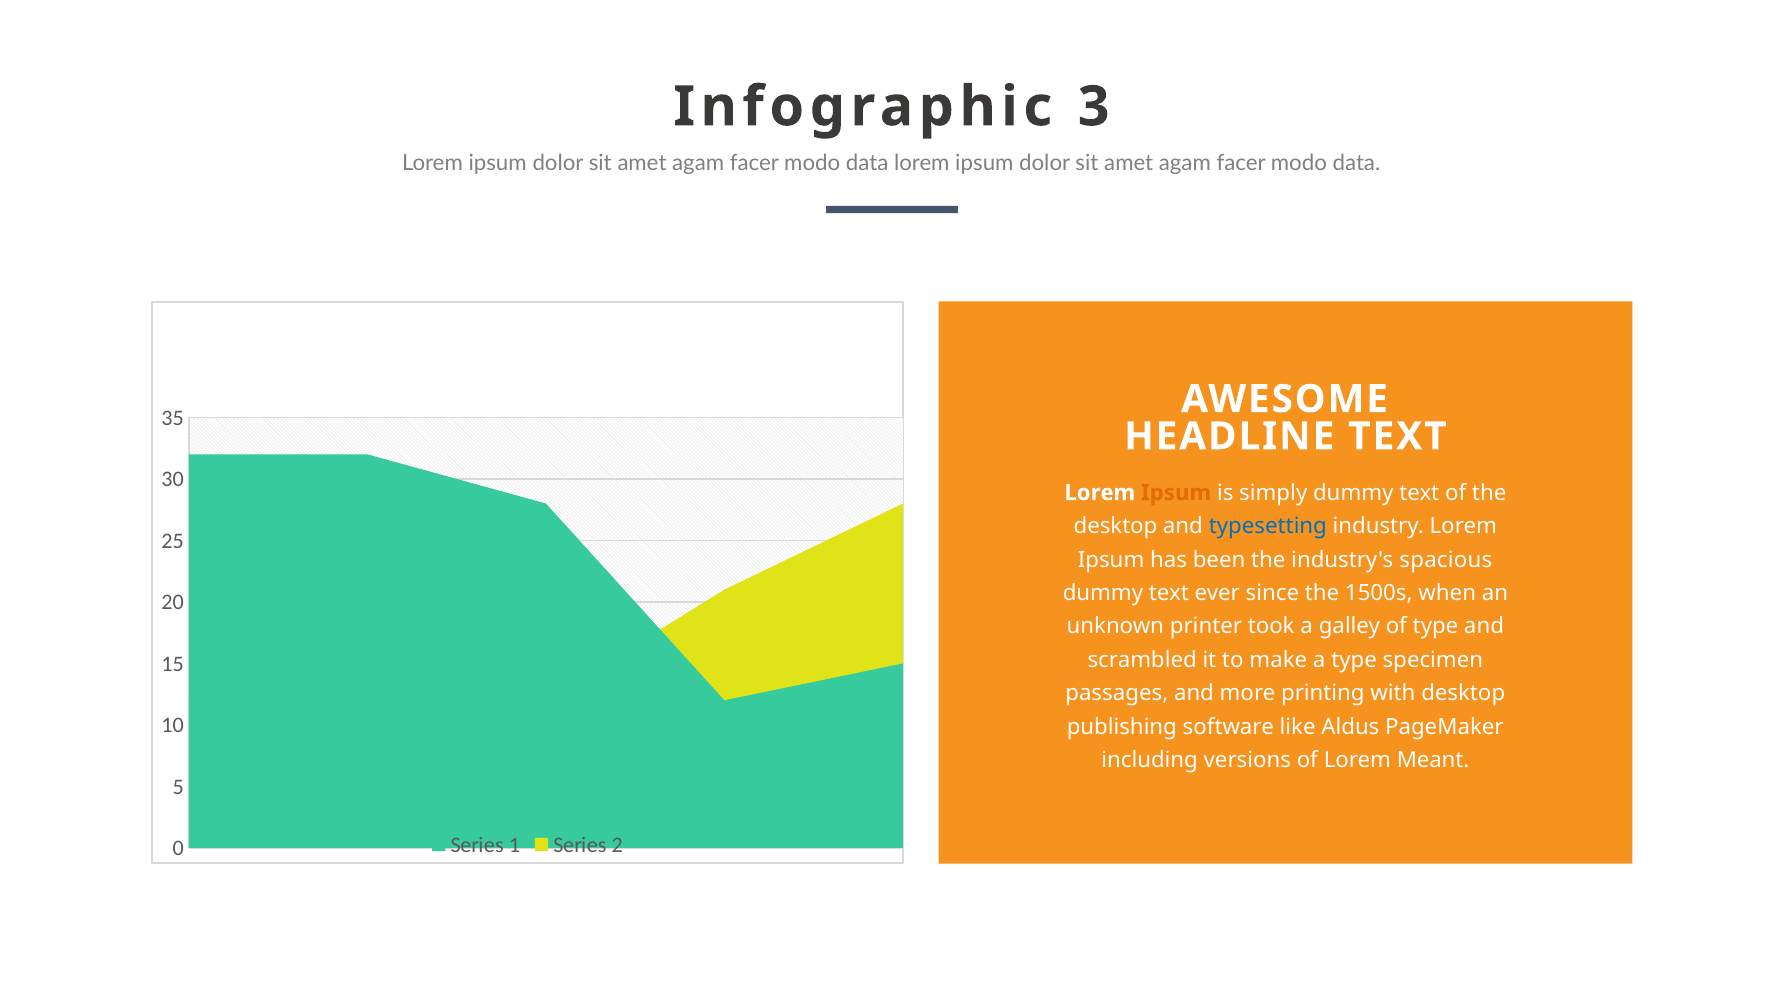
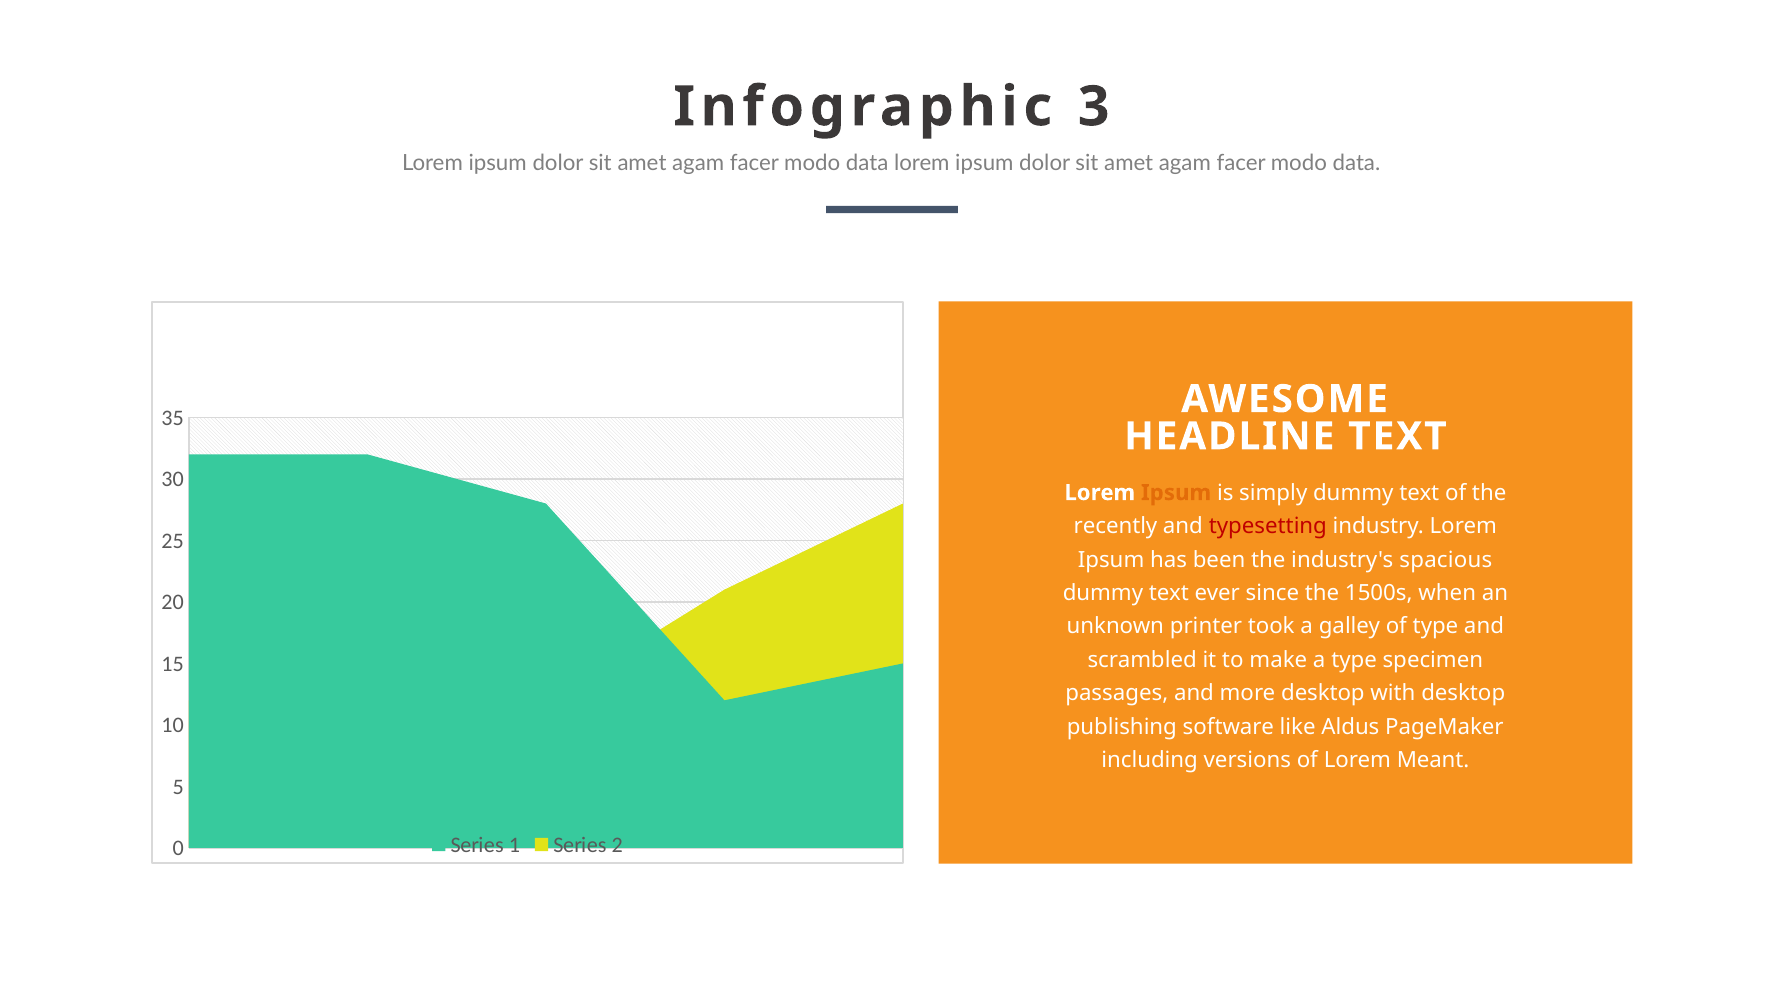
desktop at (1116, 526): desktop -> recently
typesetting colour: blue -> red
more printing: printing -> desktop
